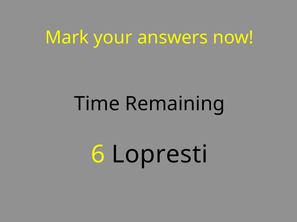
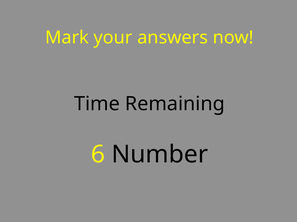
Lopresti: Lopresti -> Number
